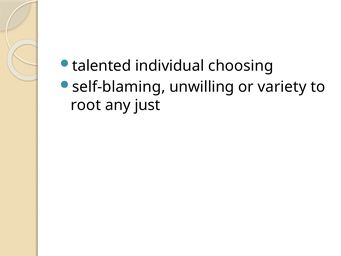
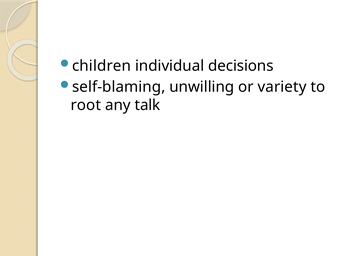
talented: talented -> children
choosing: choosing -> decisions
just: just -> talk
